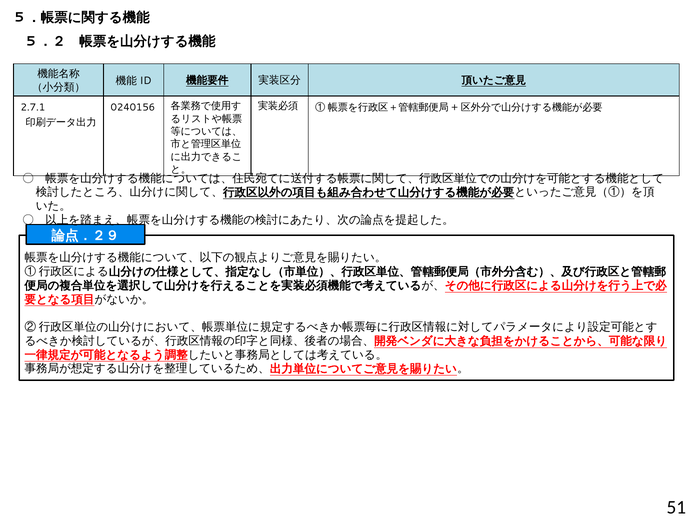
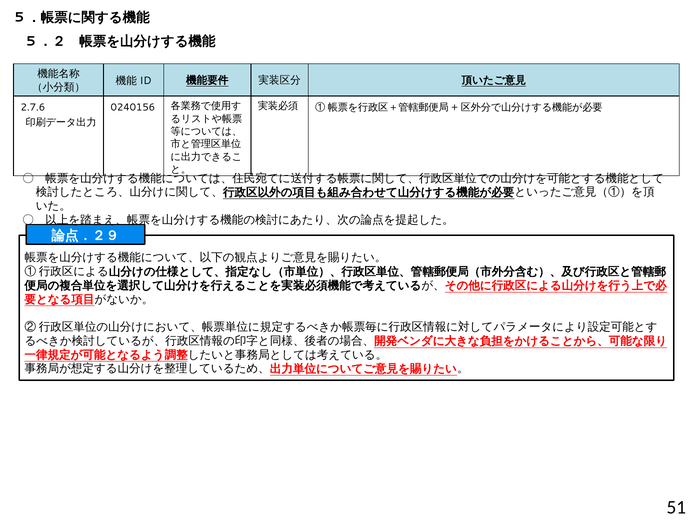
2.7.1: 2.7.1 -> 2.7.6
